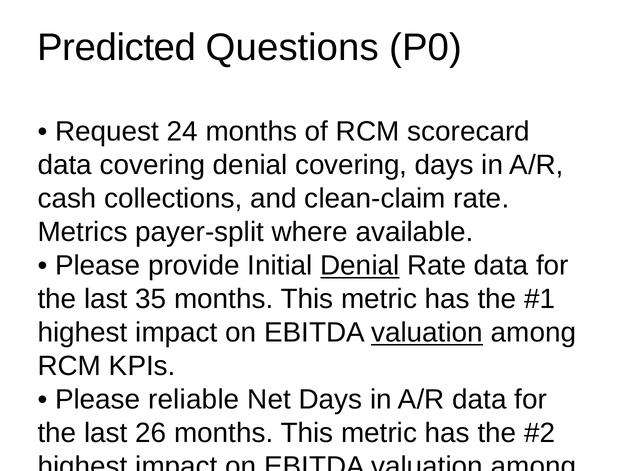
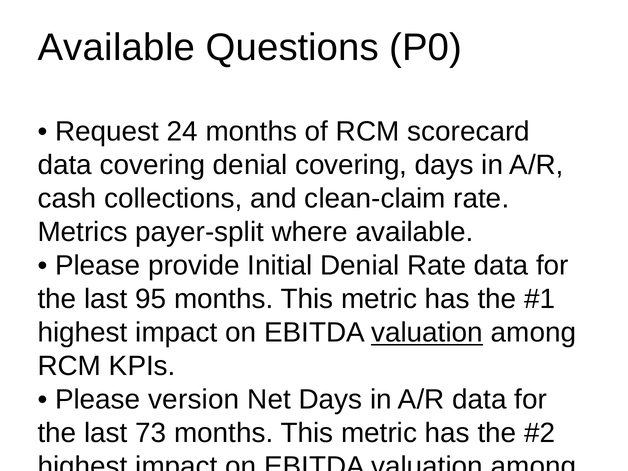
Predicted at (117, 48): Predicted -> Available
Denial at (360, 266) underline: present -> none
35: 35 -> 95
reliable: reliable -> version
26: 26 -> 73
